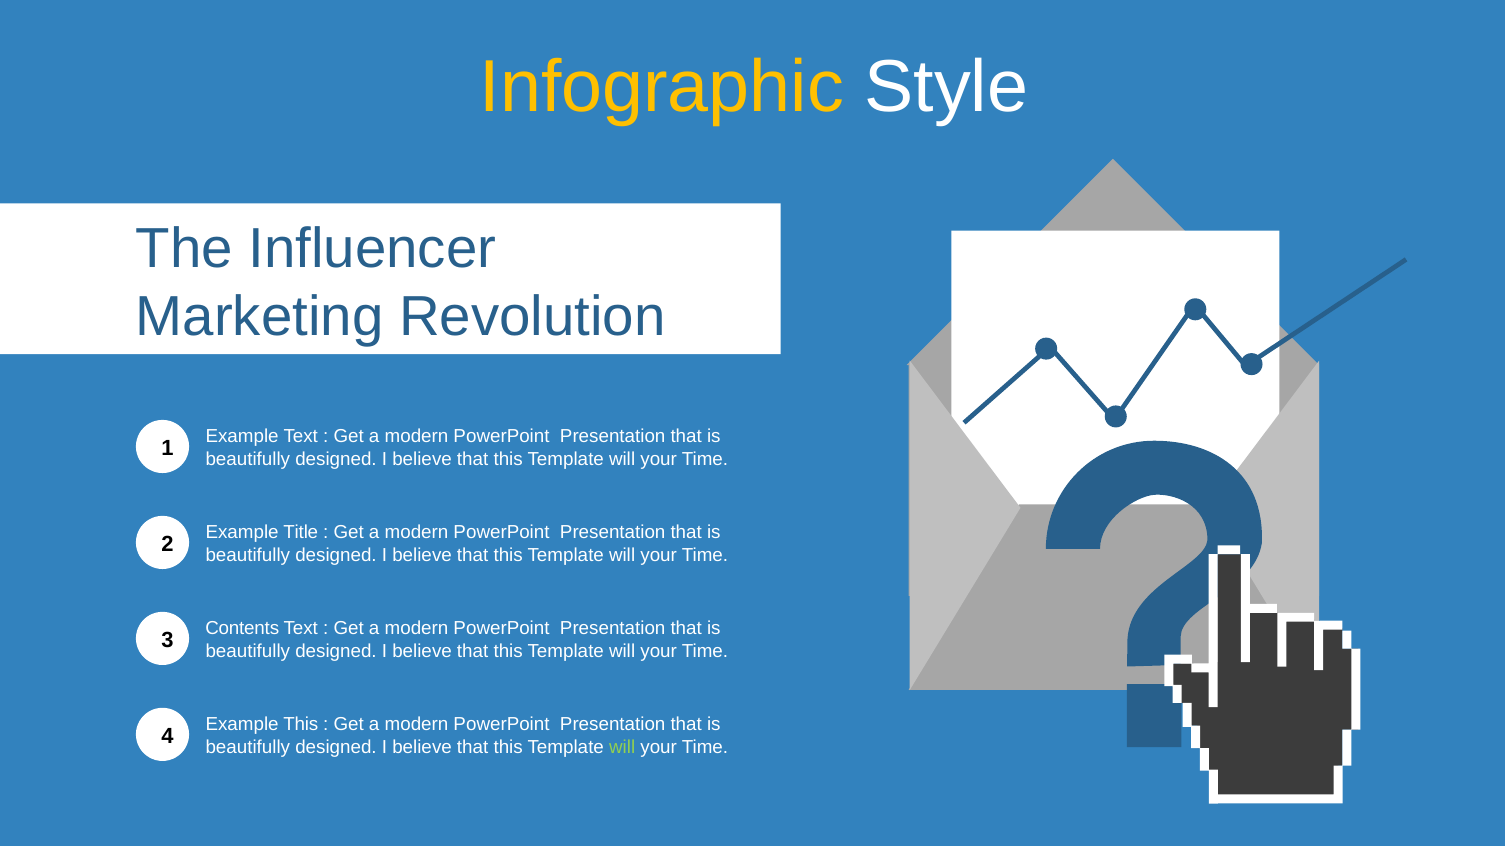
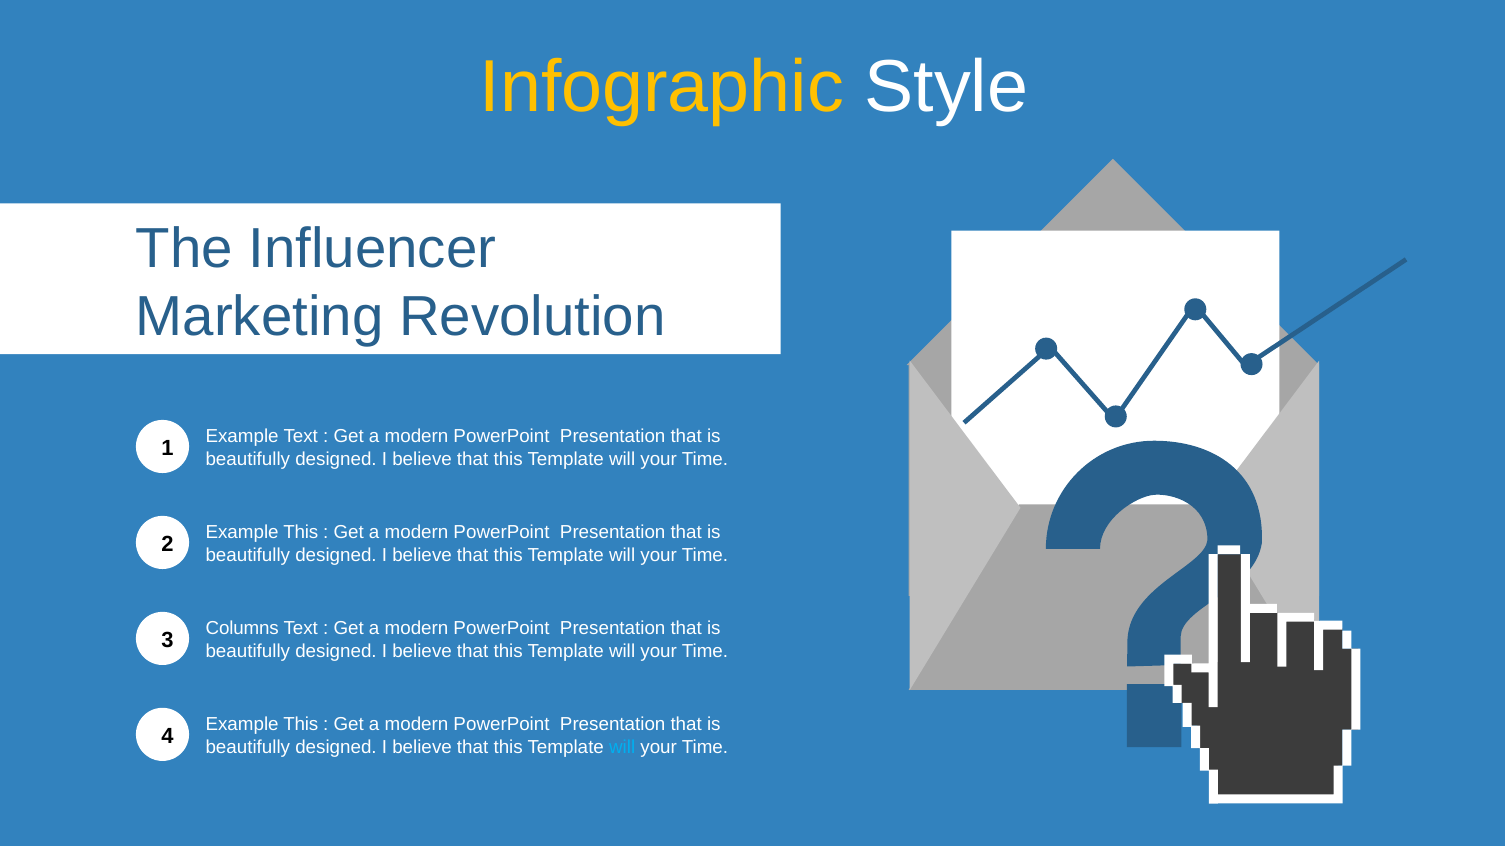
Title at (301, 533): Title -> This
Contents: Contents -> Columns
will at (622, 747) colour: light green -> light blue
